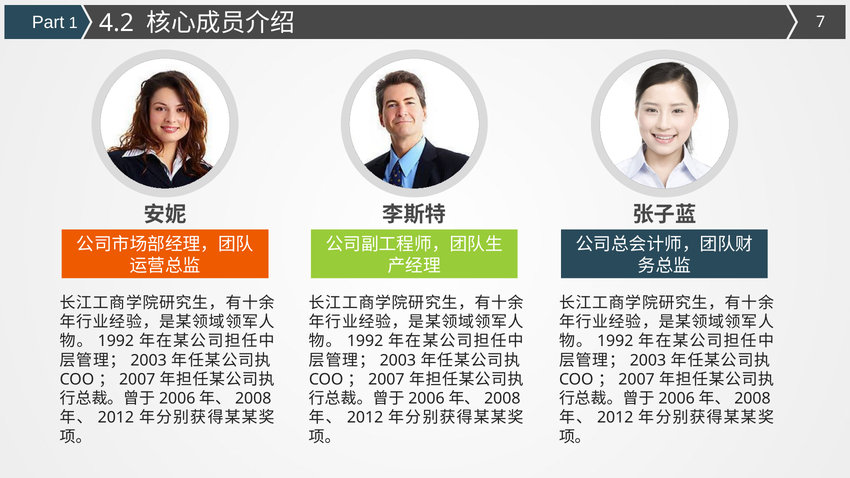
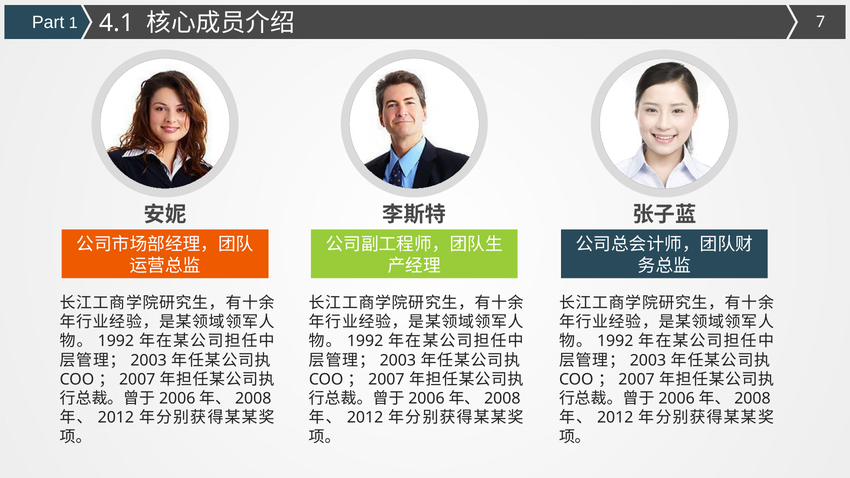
4.2: 4.2 -> 4.1
